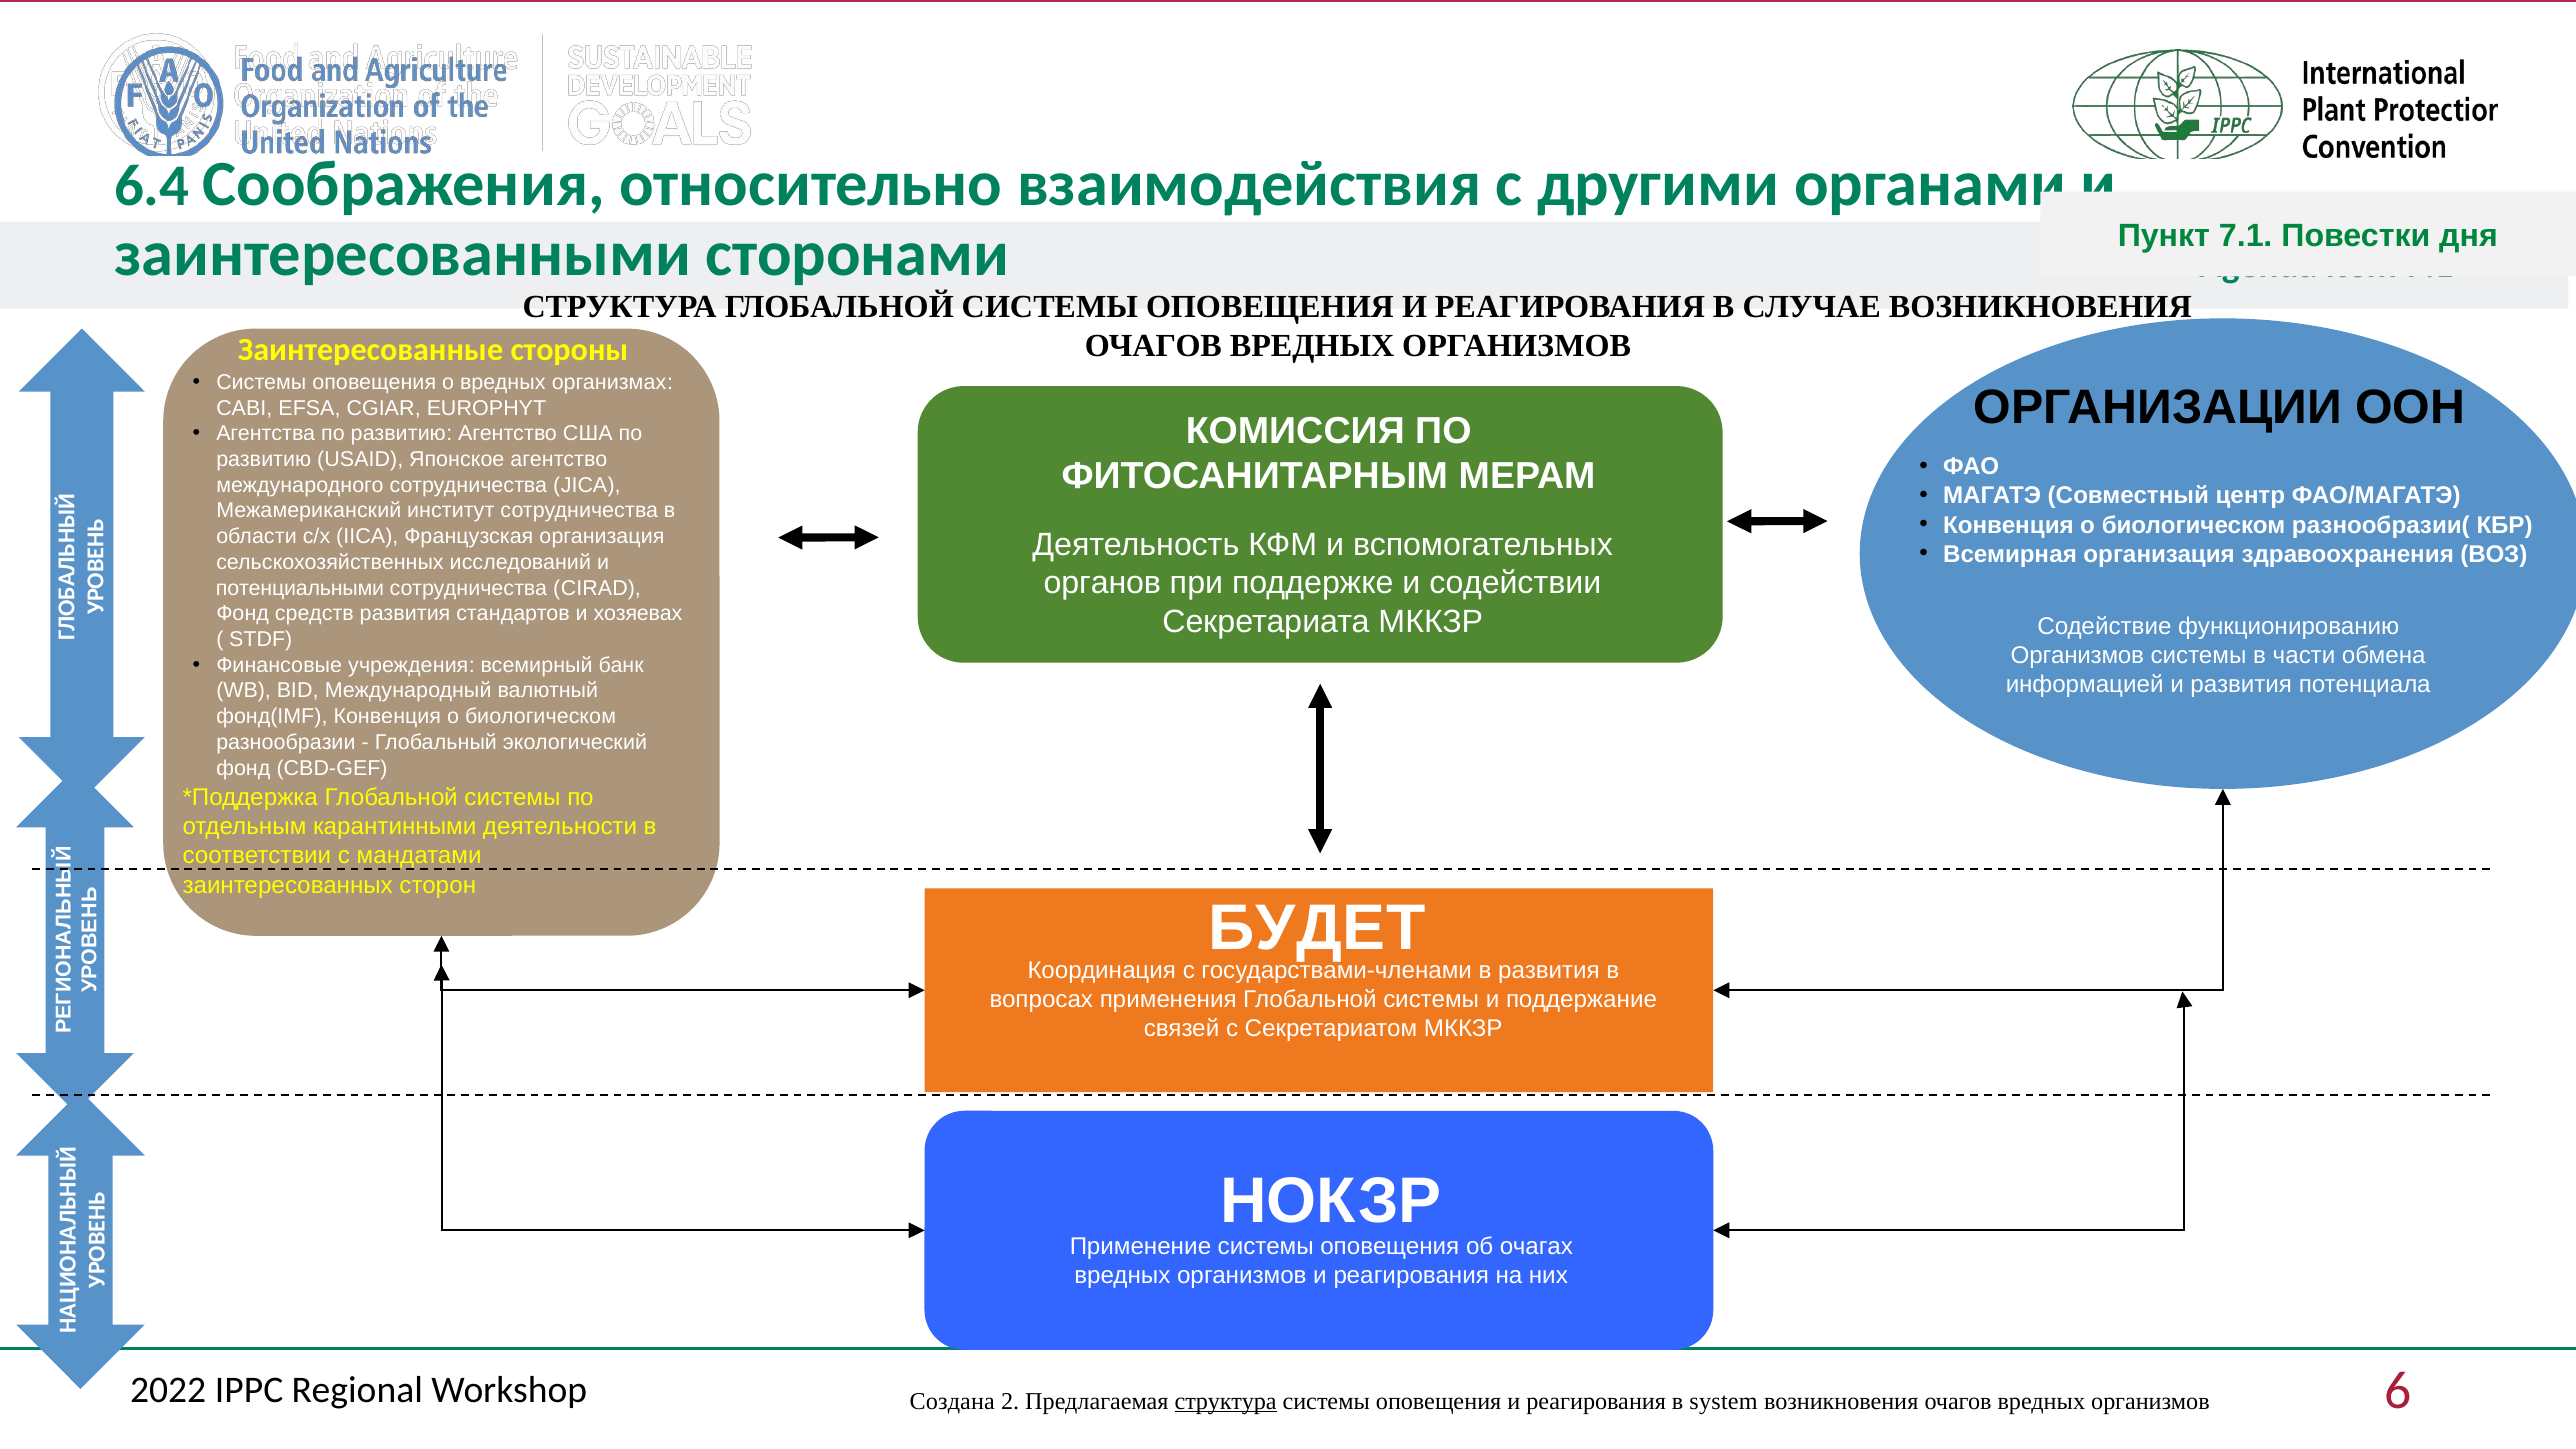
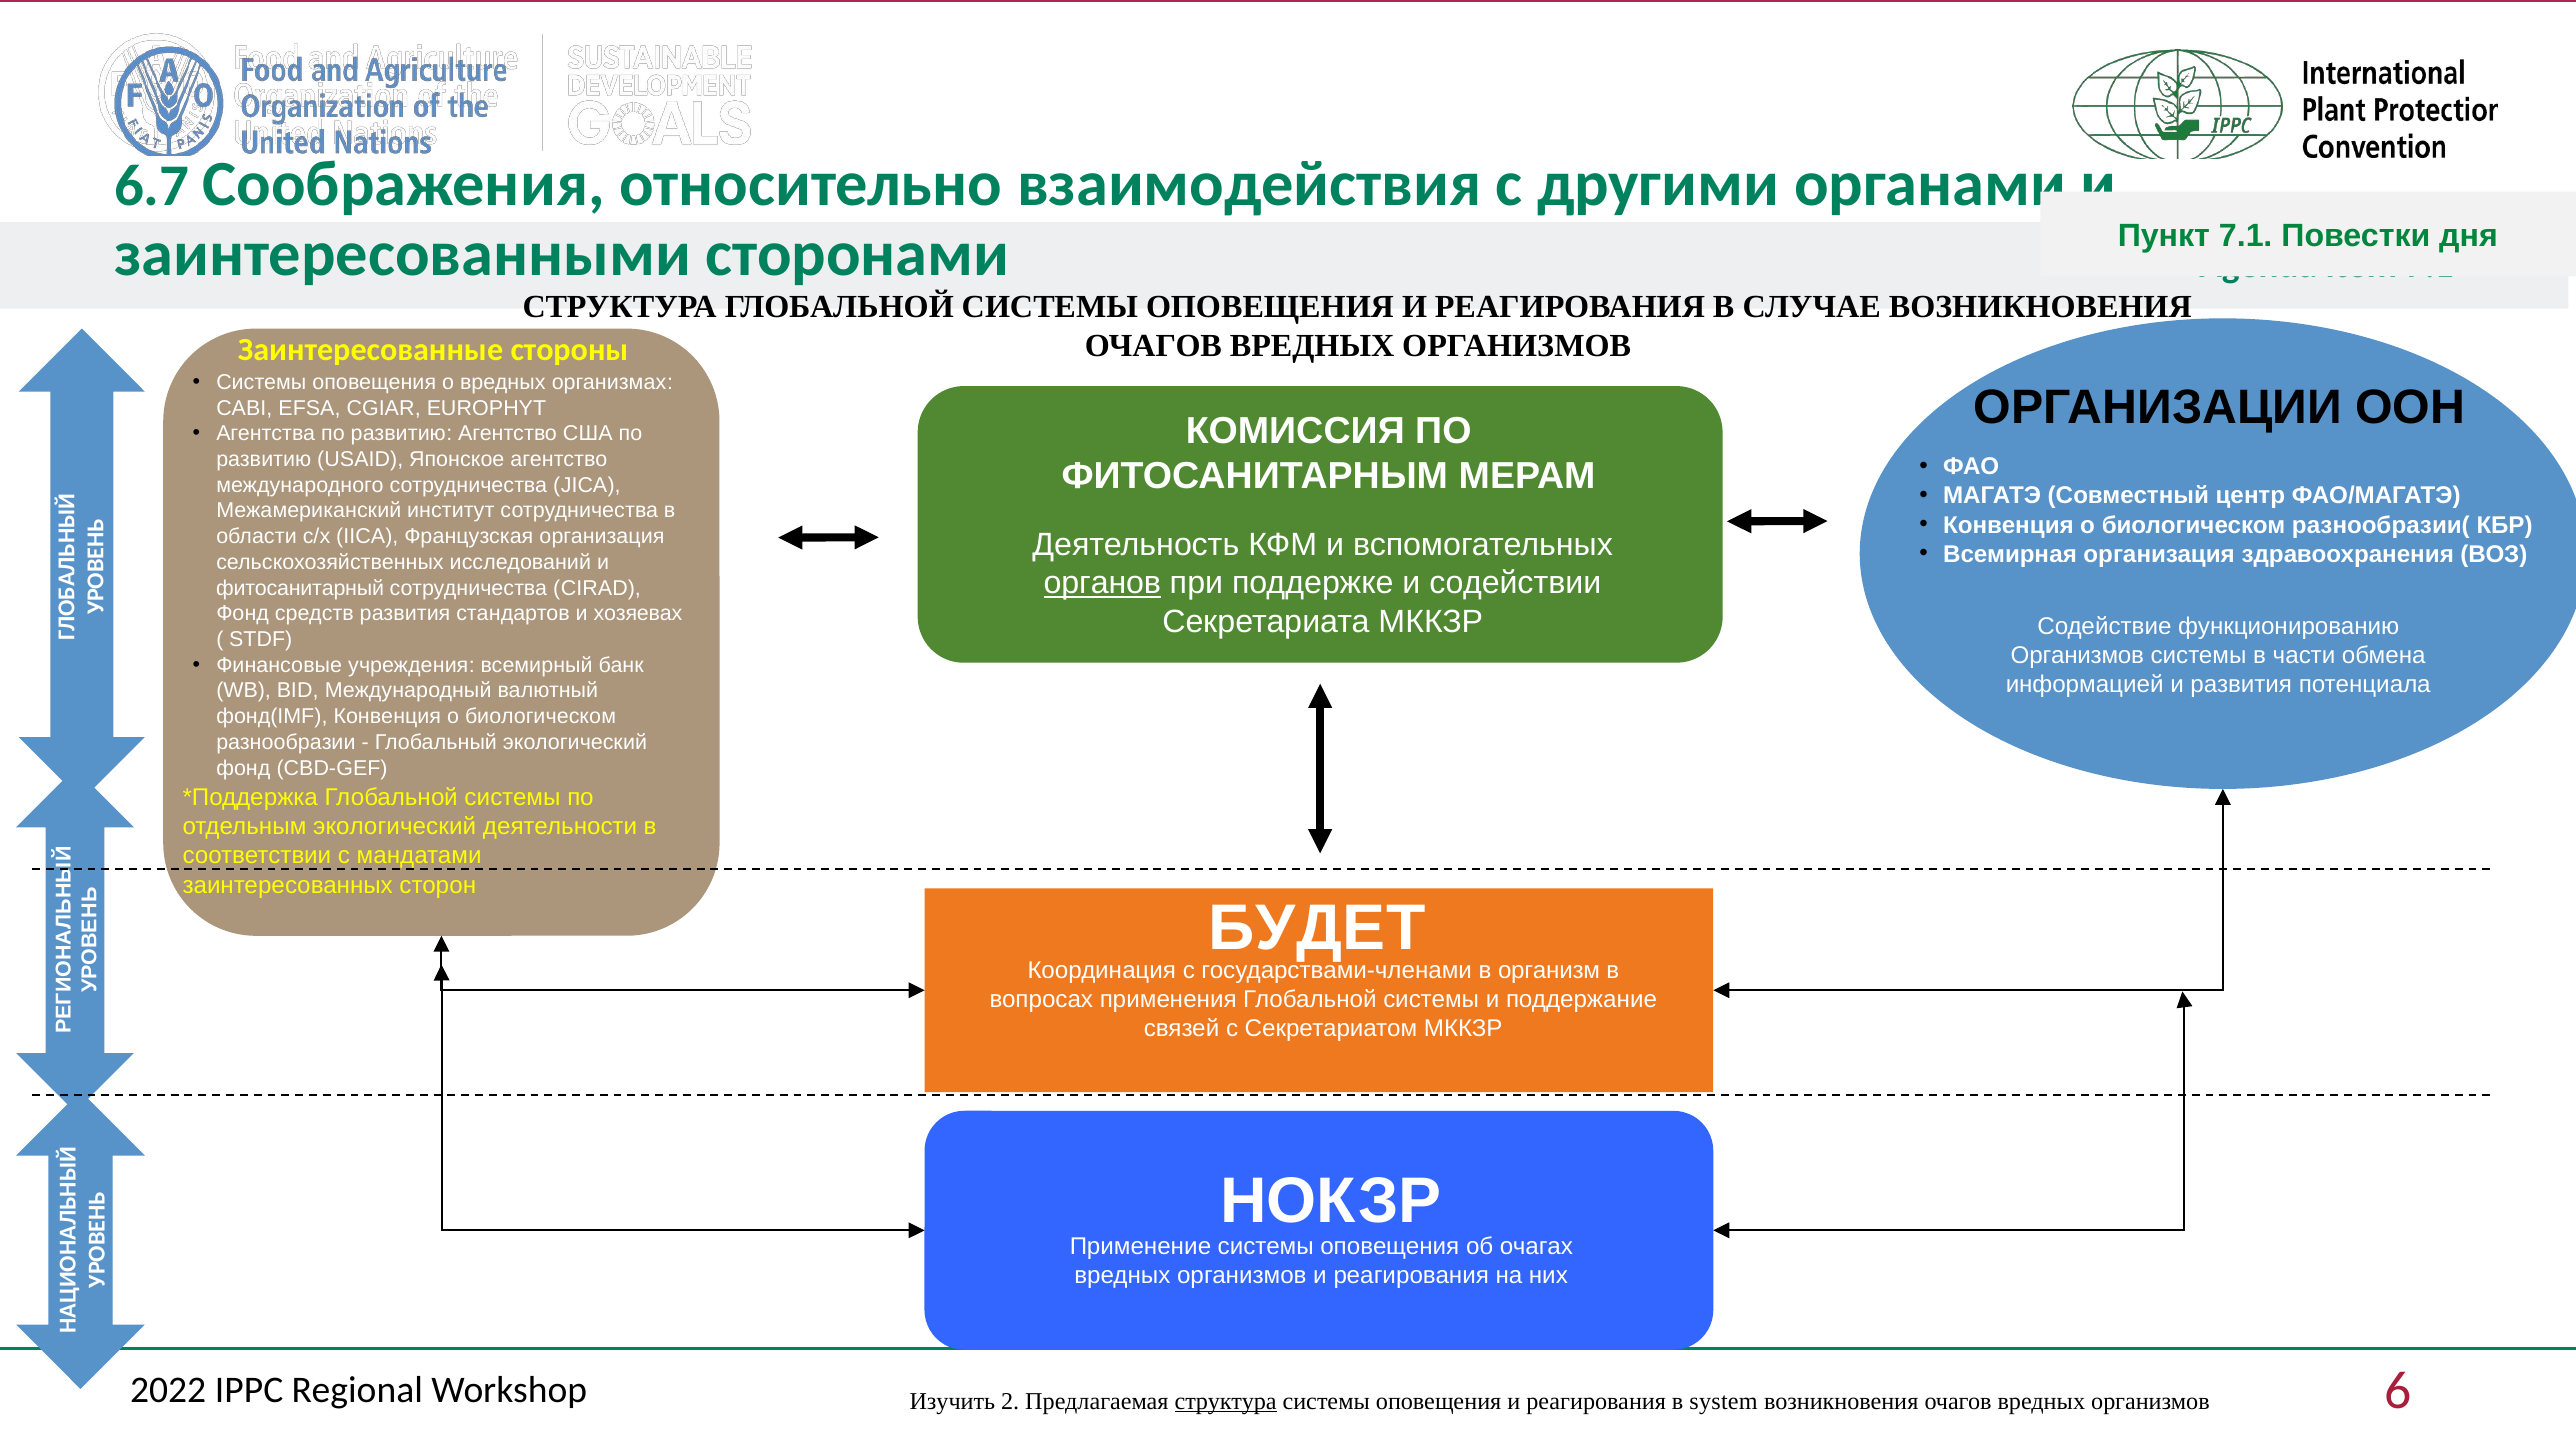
6.4: 6.4 -> 6.7
органов underline: none -> present
потенциальными: потенциальными -> фитосанитарный
отдельным карантинными: карантинными -> экологический
в развития: развития -> организм
Создана: Создана -> Изучить
